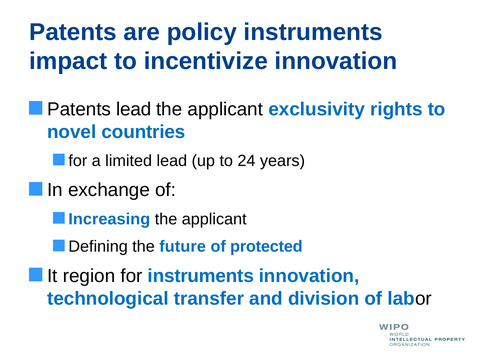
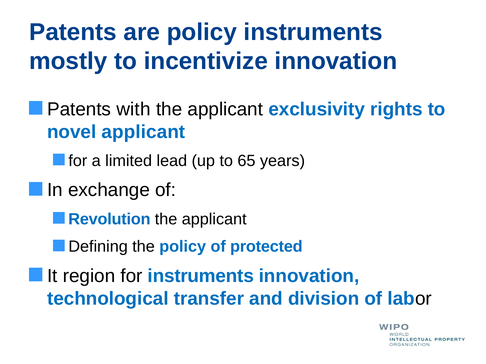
impact: impact -> mostly
Patents lead: lead -> with
novel countries: countries -> applicant
24: 24 -> 65
Increasing: Increasing -> Revolution
the future: future -> policy
